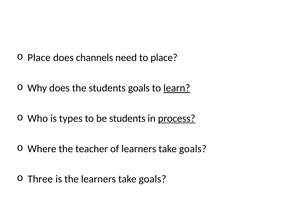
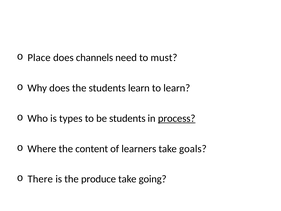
to place: place -> must
students goals: goals -> learn
learn at (177, 88) underline: present -> none
teacher: teacher -> content
Three: Three -> There
the learners: learners -> produce
goals at (153, 179): goals -> going
